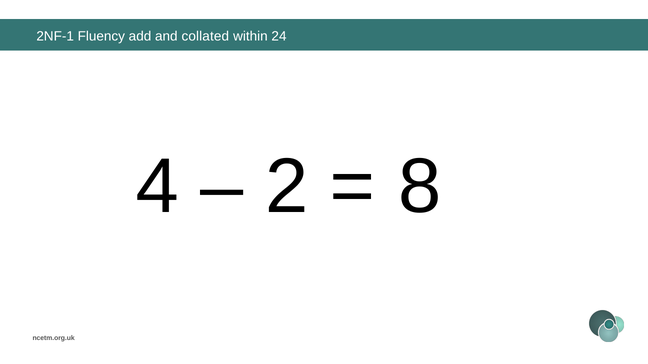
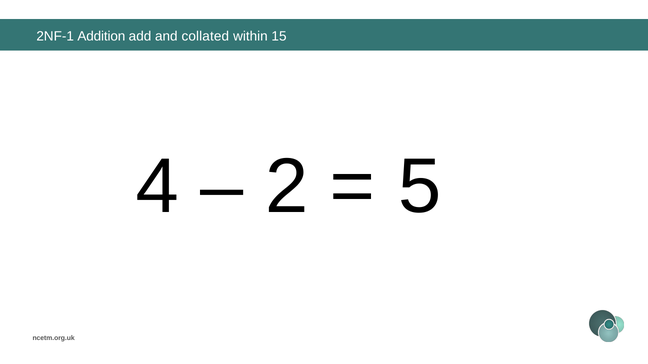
Fluency: Fluency -> Addition
24: 24 -> 15
8: 8 -> 5
